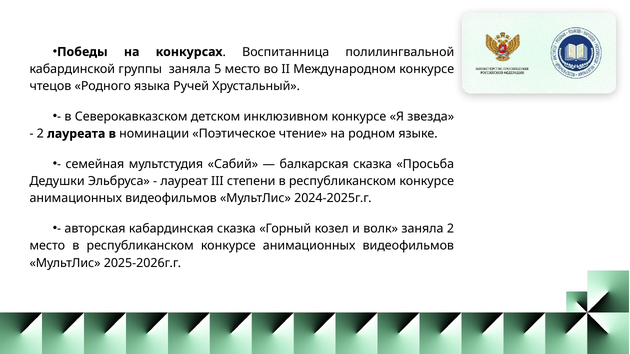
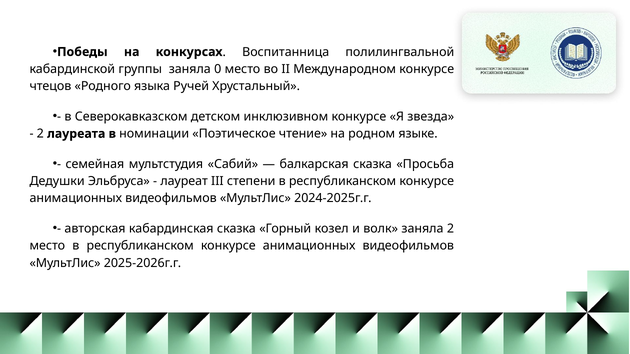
5: 5 -> 0
